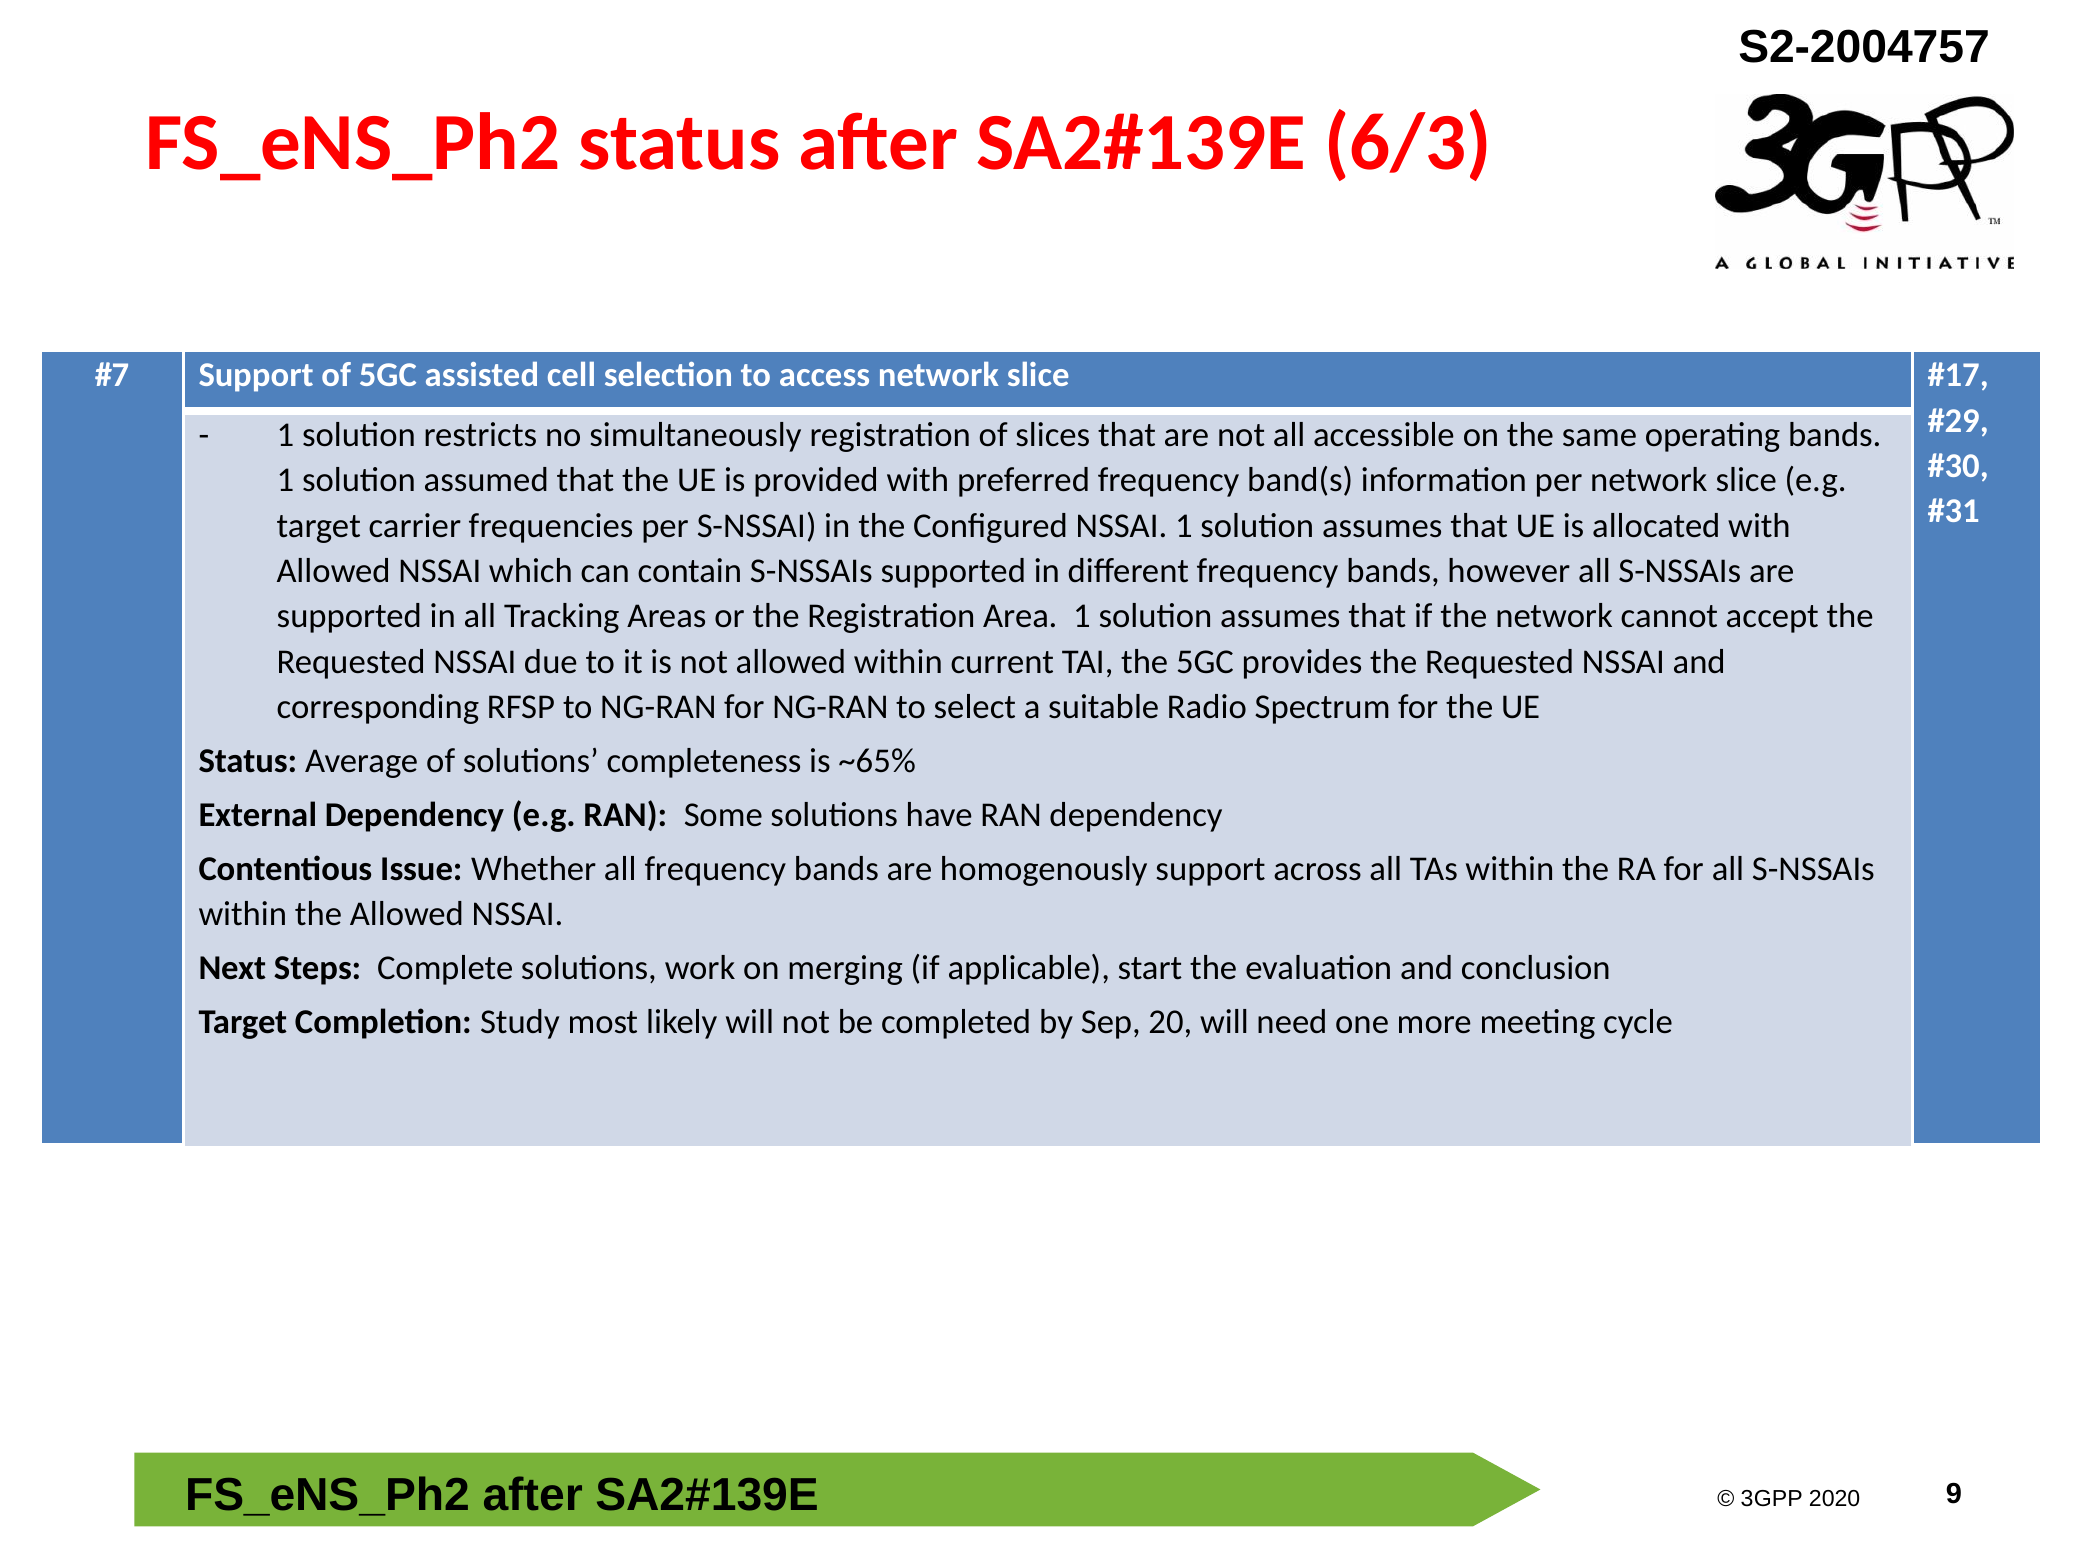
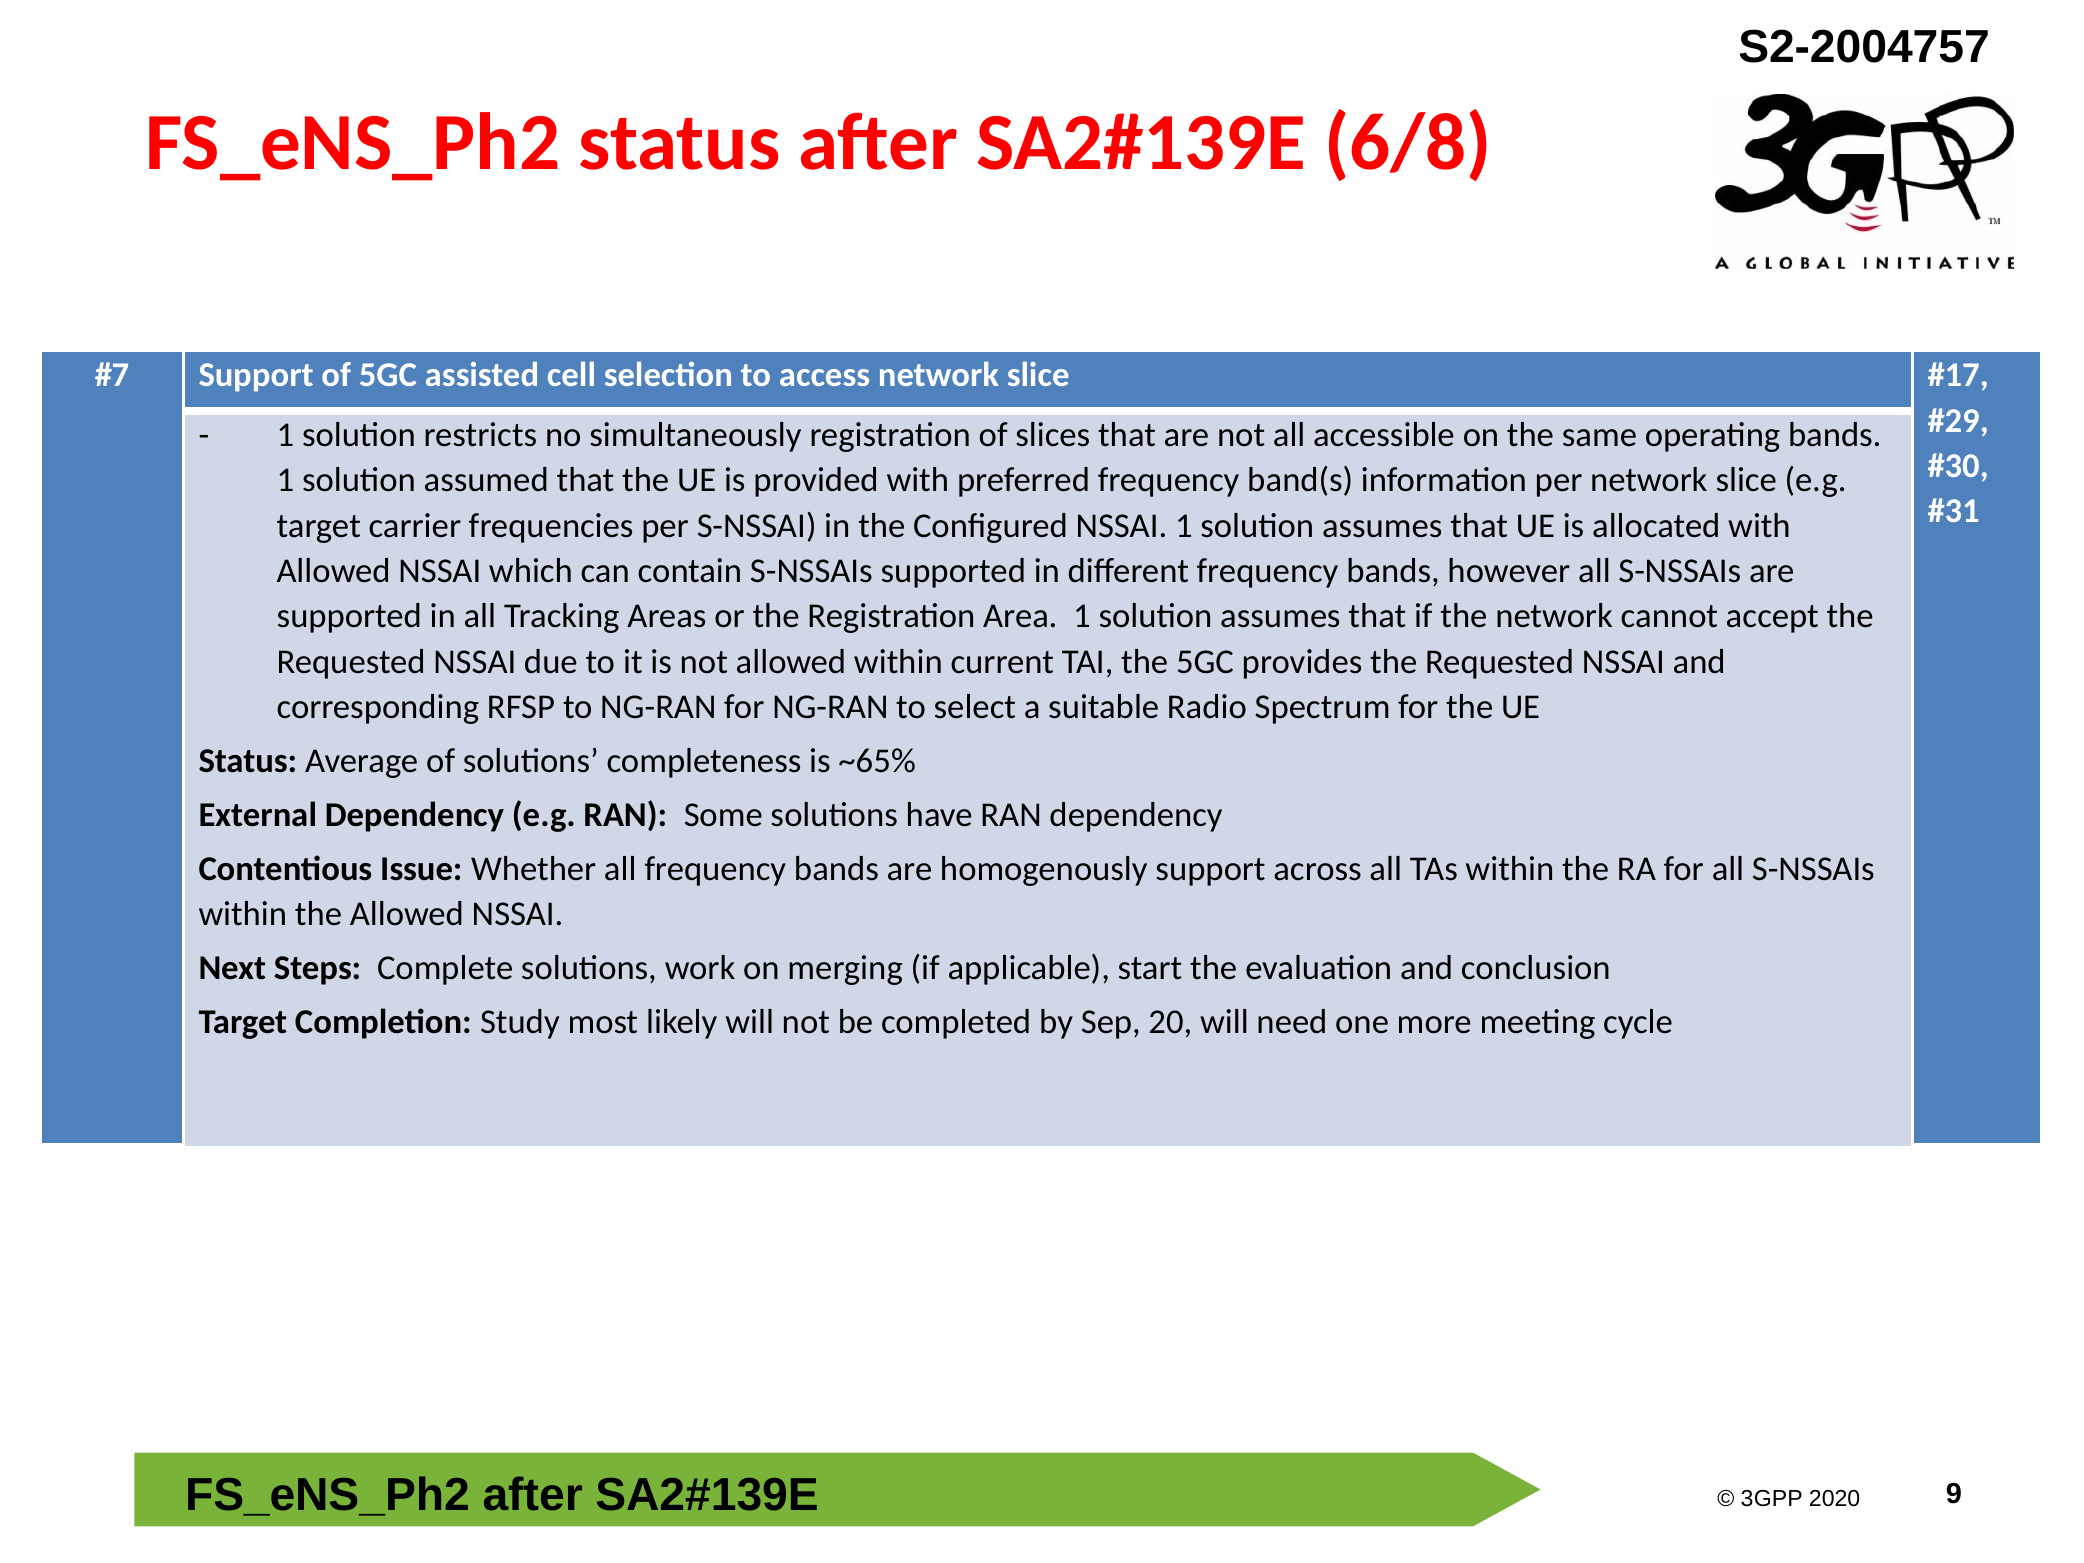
6/3: 6/3 -> 6/8
